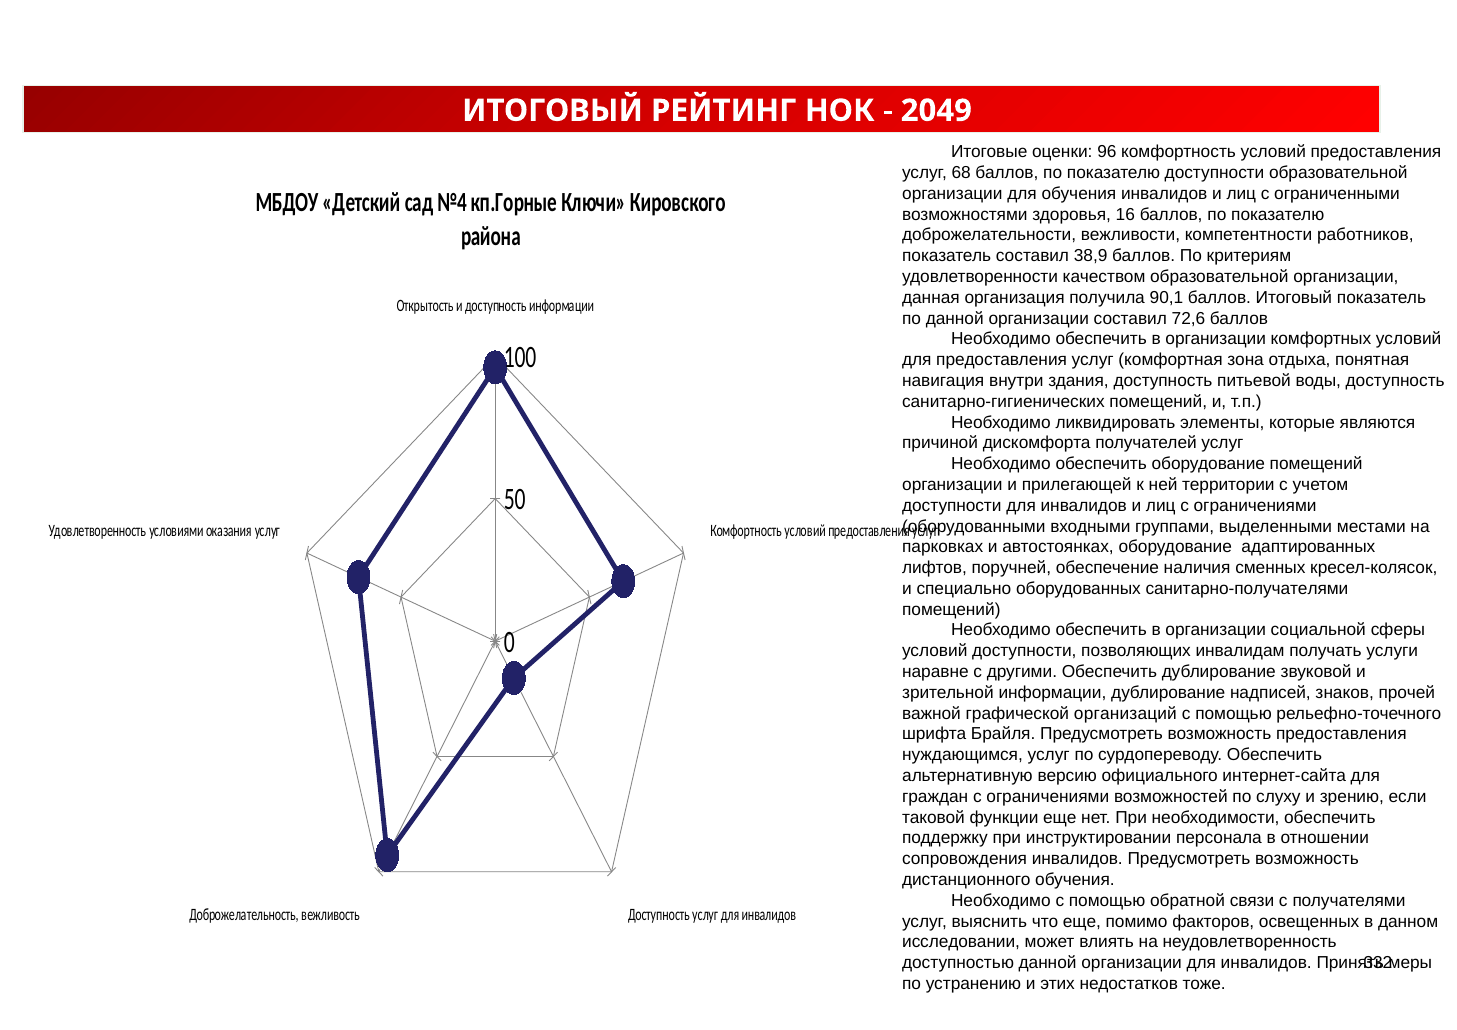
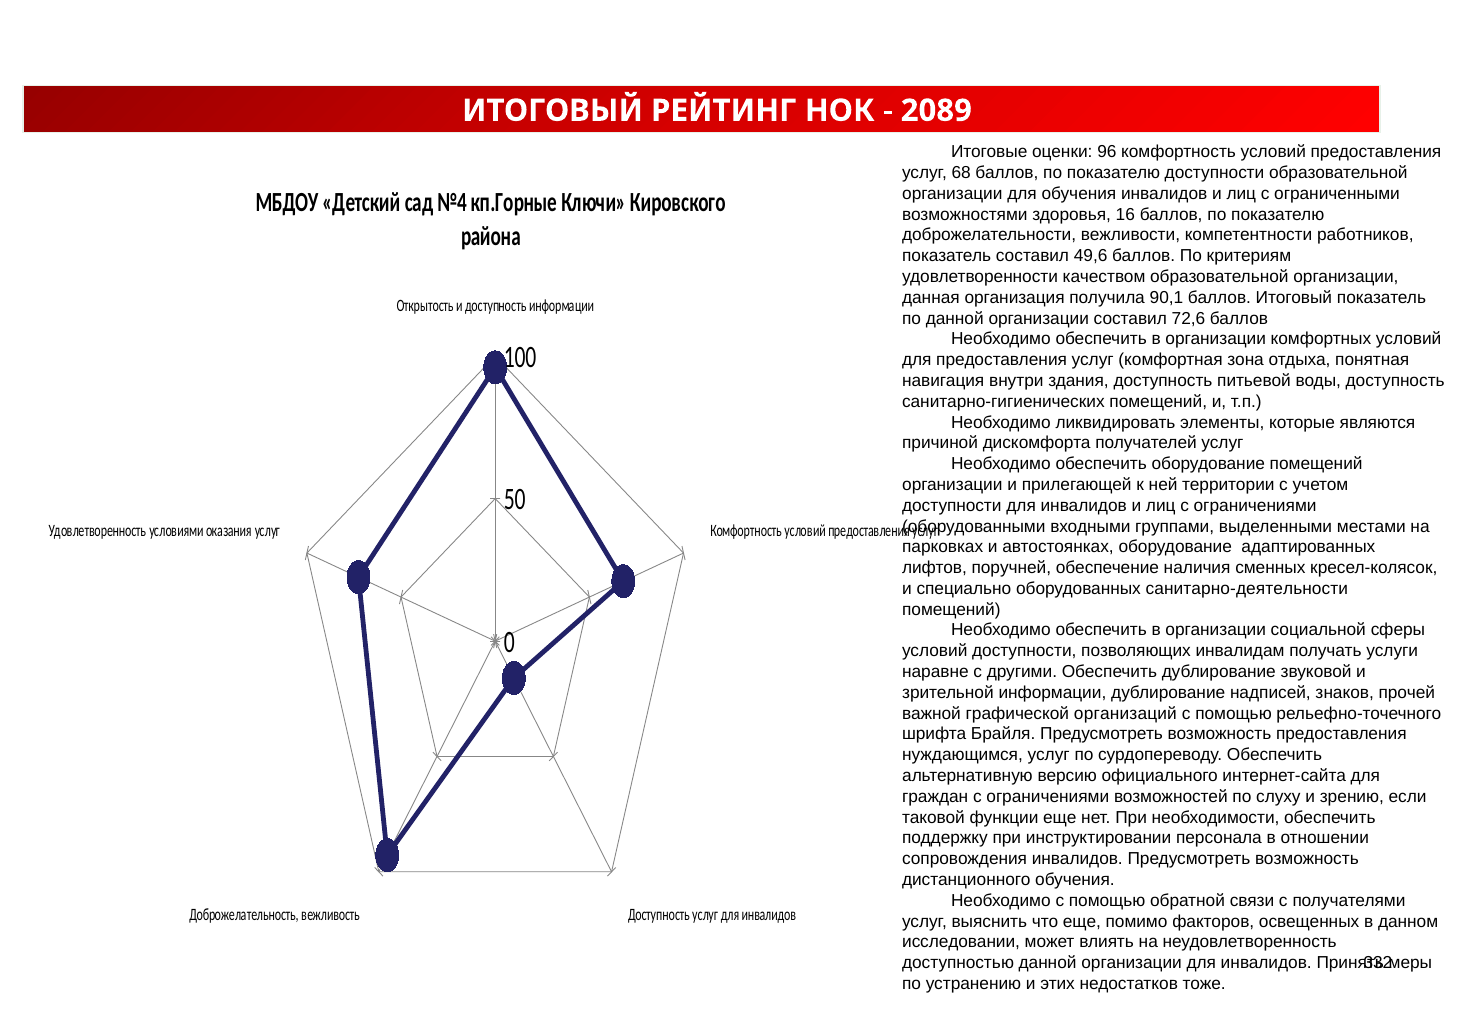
2049: 2049 -> 2089
38,9: 38,9 -> 49,6
санитарно-получателями: санитарно-получателями -> санитарно-деятельности
